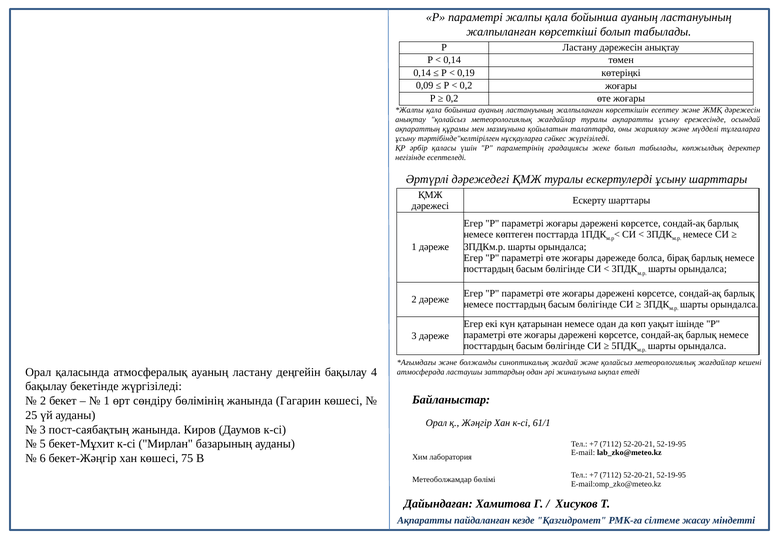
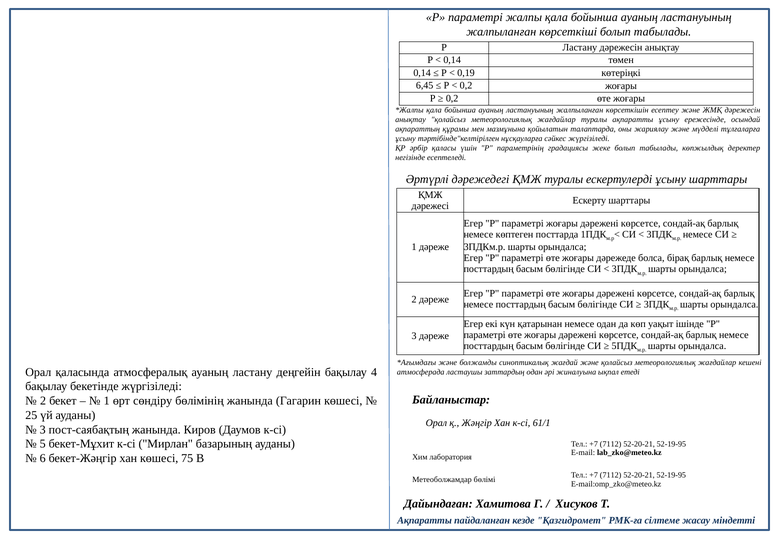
0,09: 0,09 -> 6,45
